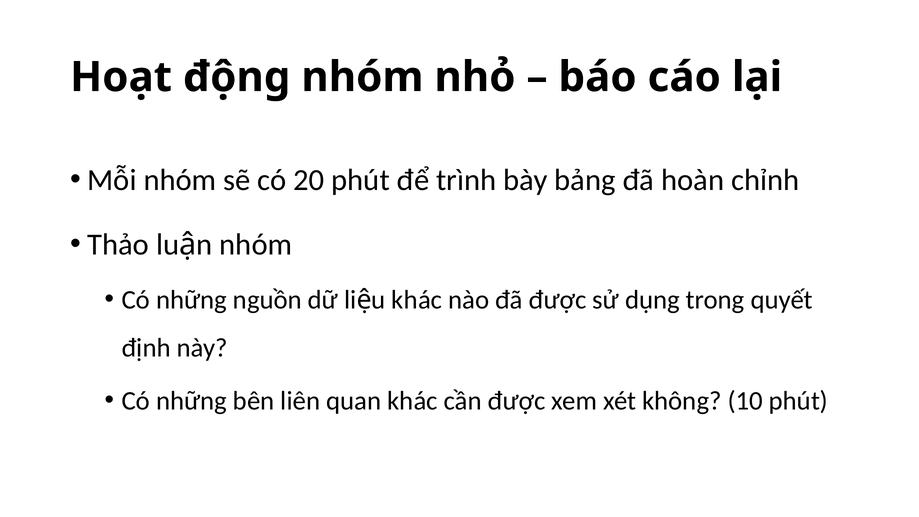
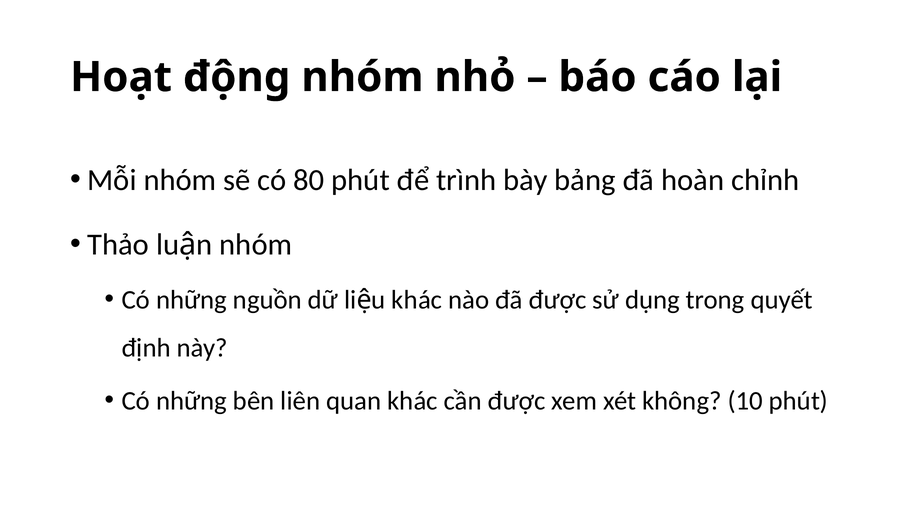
20: 20 -> 80
